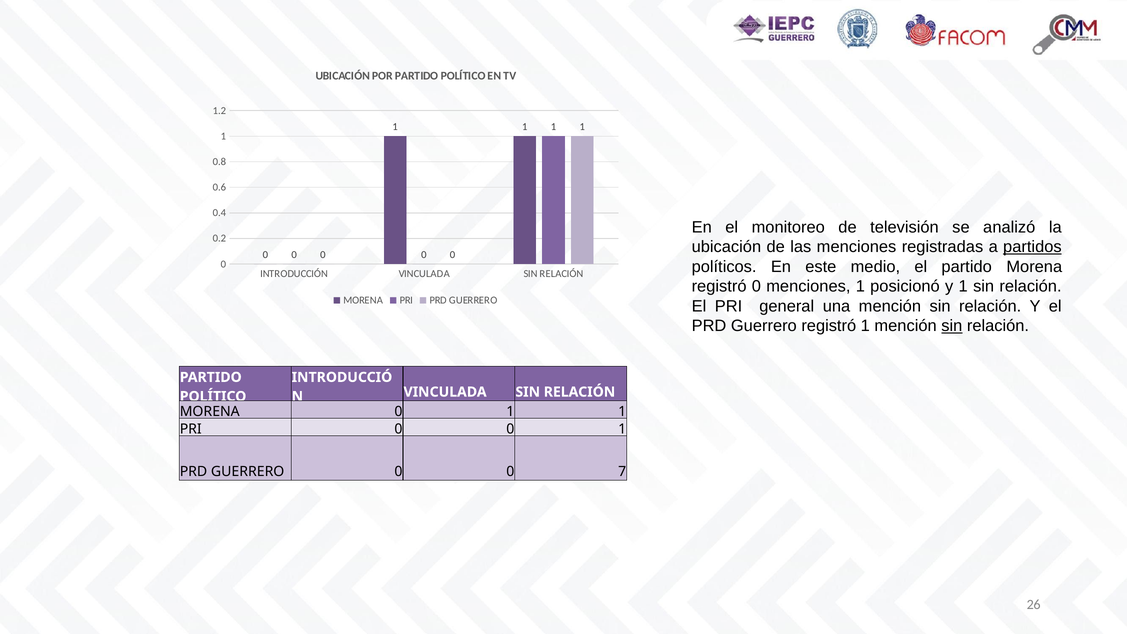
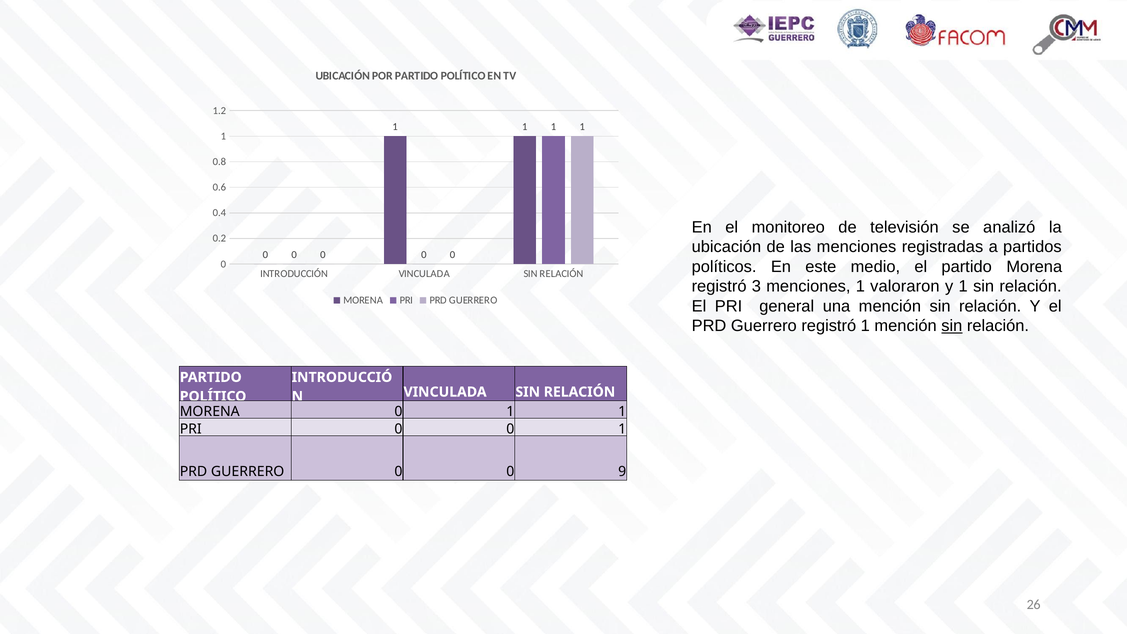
partidos underline: present -> none
registró 0: 0 -> 3
posicionó: posicionó -> valoraron
7: 7 -> 9
